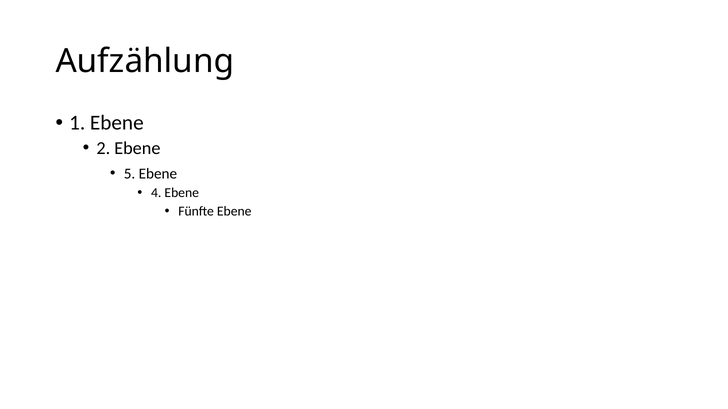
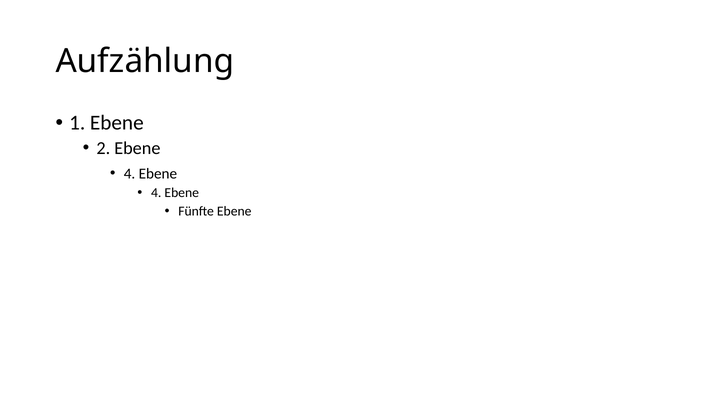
5 at (130, 174): 5 -> 4
